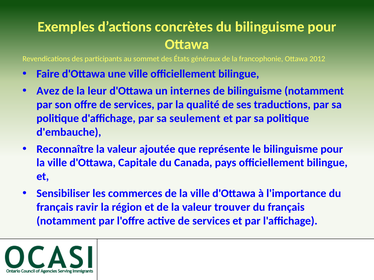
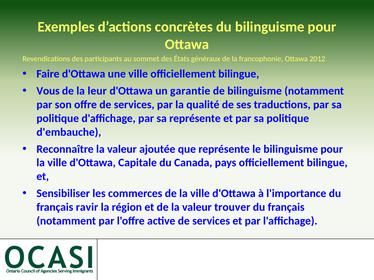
Avez: Avez -> Vous
internes: internes -> garantie
sa seulement: seulement -> représente
